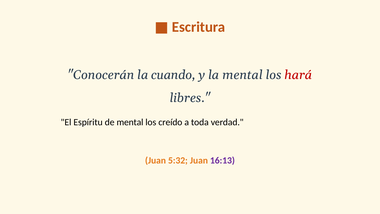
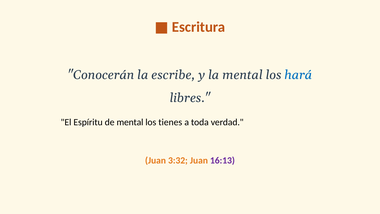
cuando: cuando -> escribe
hará colour: red -> blue
creído: creído -> tienes
5:32: 5:32 -> 3:32
